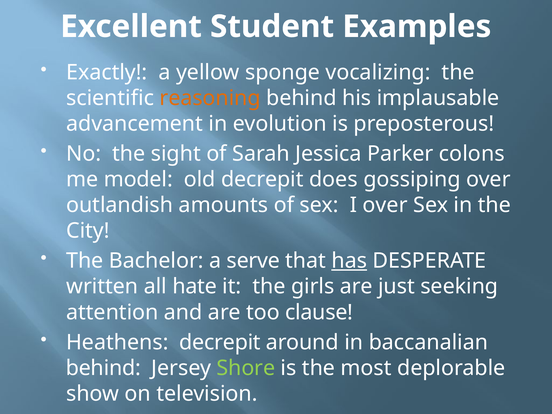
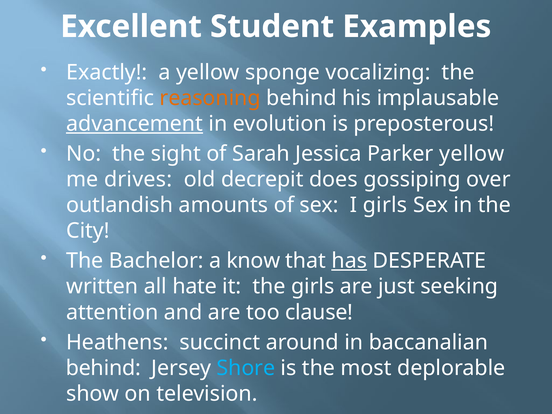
advancement underline: none -> present
Parker colons: colons -> yellow
model: model -> drives
I over: over -> girls
serve: serve -> know
Heathens decrepit: decrepit -> succinct
Shore colour: light green -> light blue
